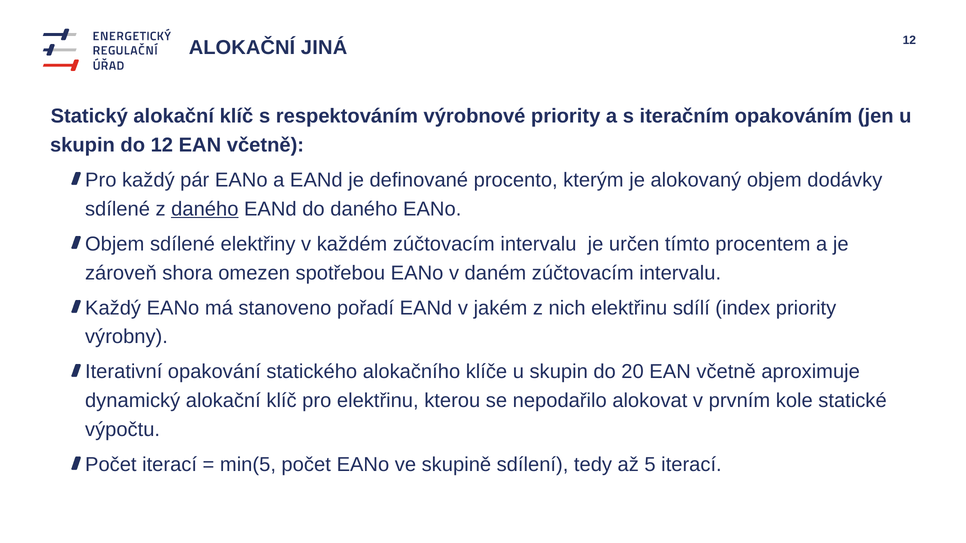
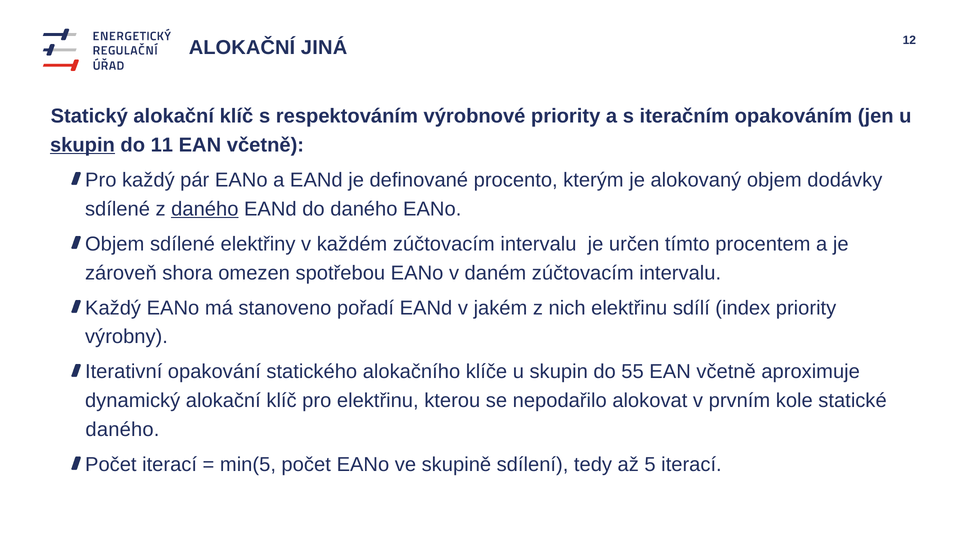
skupin at (82, 145) underline: none -> present
do 12: 12 -> 11
20: 20 -> 55
výpočtu at (123, 430): výpočtu -> daného
